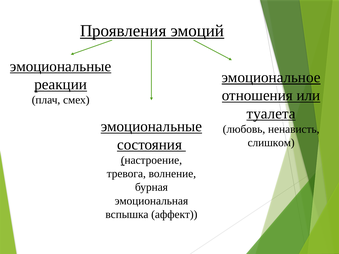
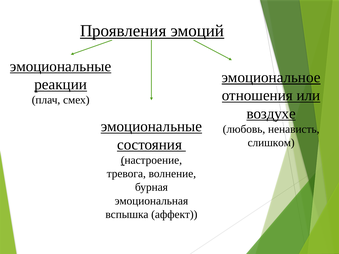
туалета: туалета -> воздухе
